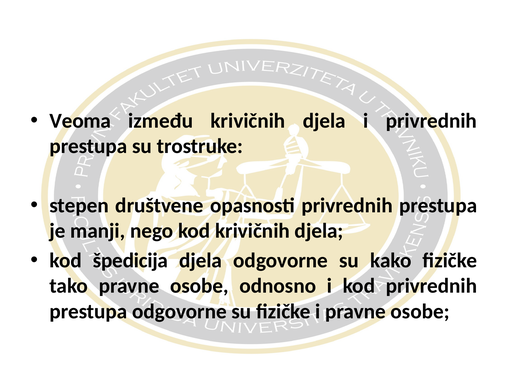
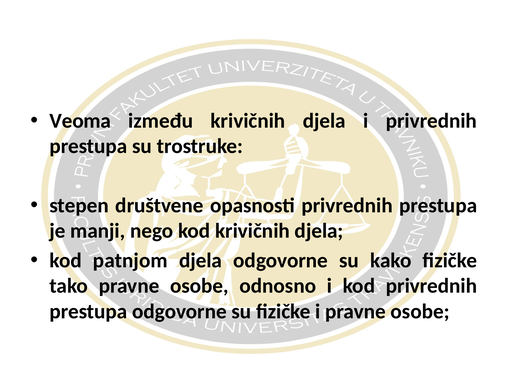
špedicija: špedicija -> patnjom
